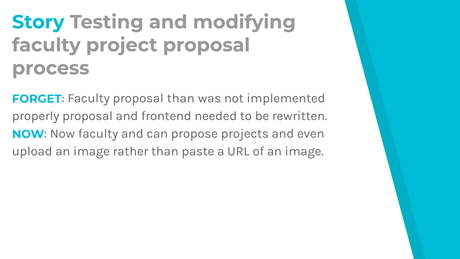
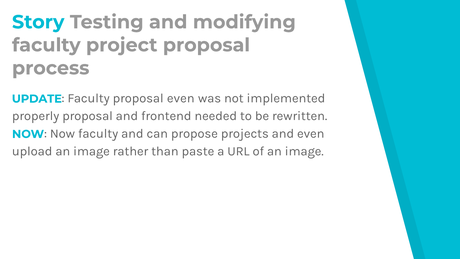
FORGET: FORGET -> UPDATE
proposal than: than -> even
